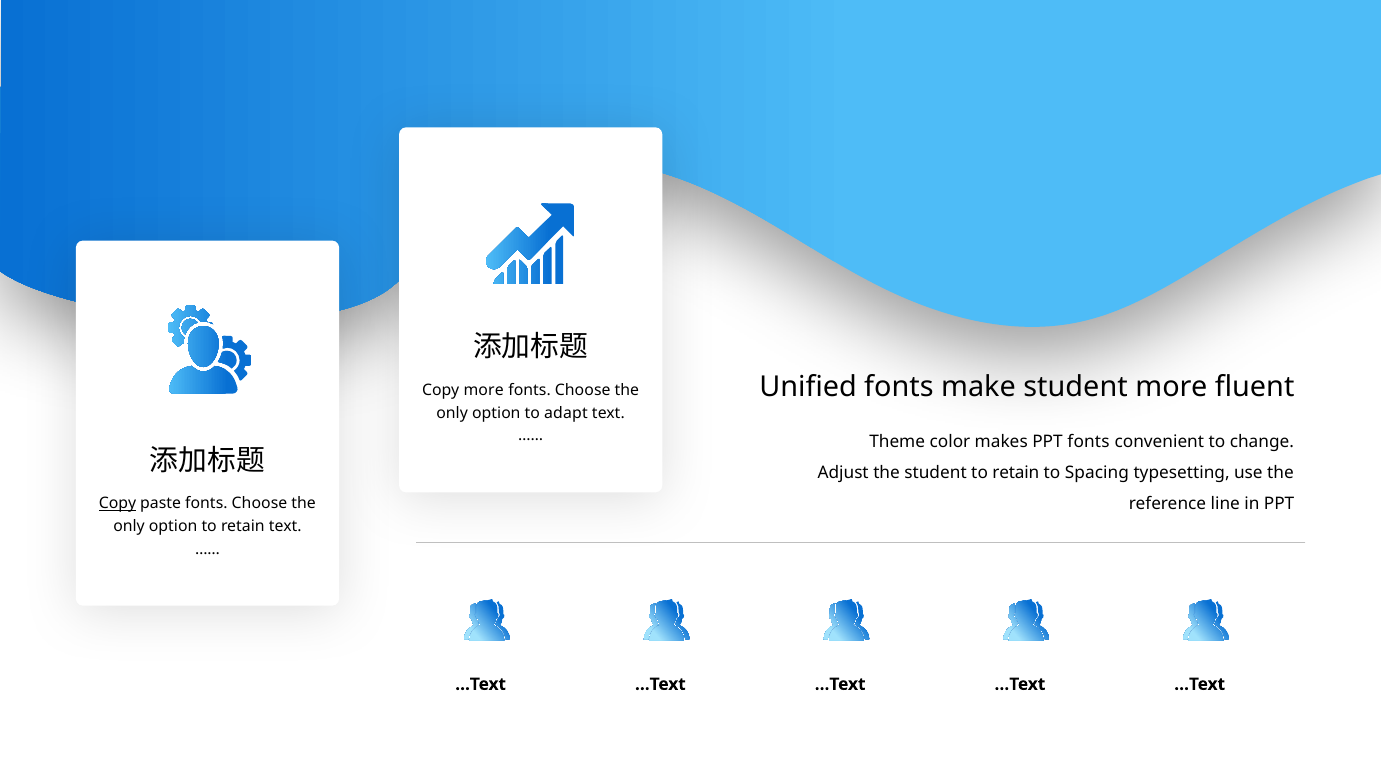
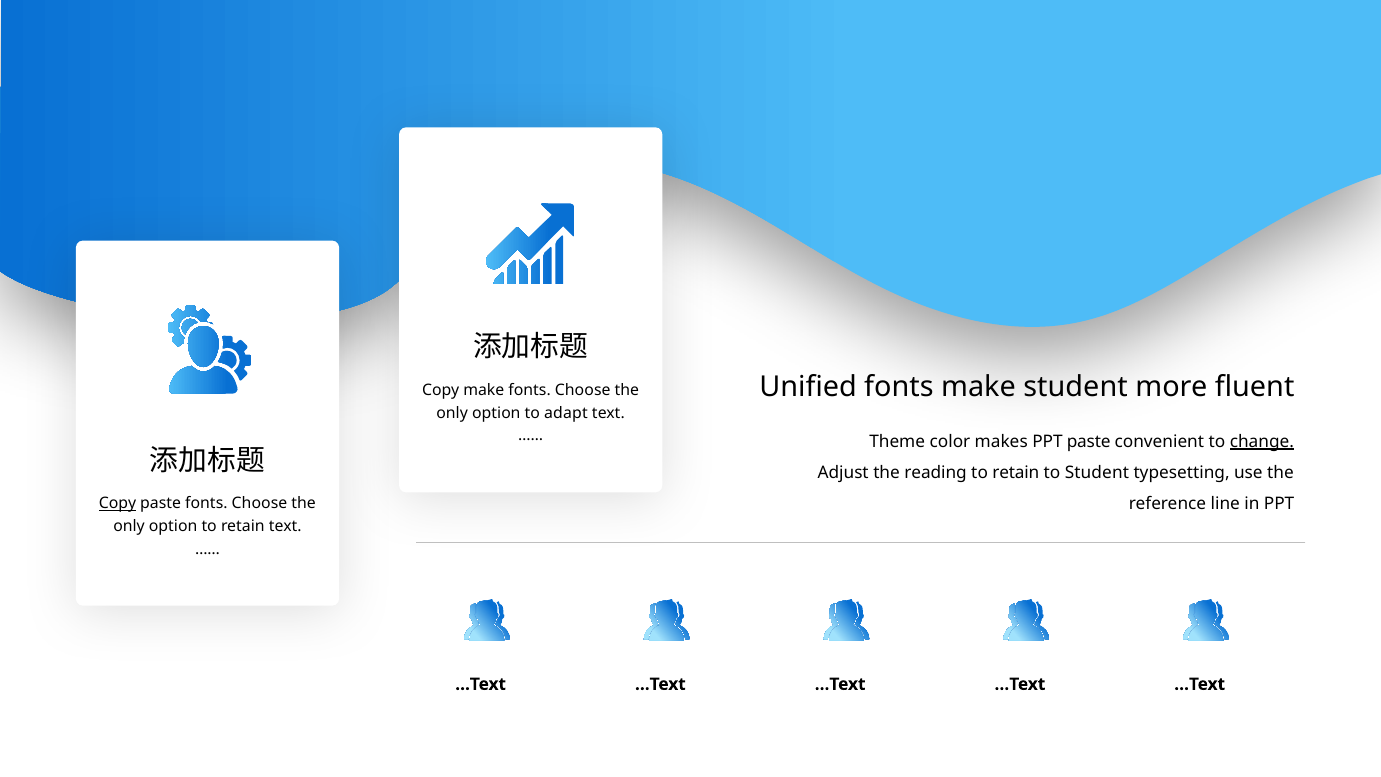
Copy more: more -> make
PPT fonts: fonts -> paste
change underline: none -> present
the student: student -> reading
to Spacing: Spacing -> Student
